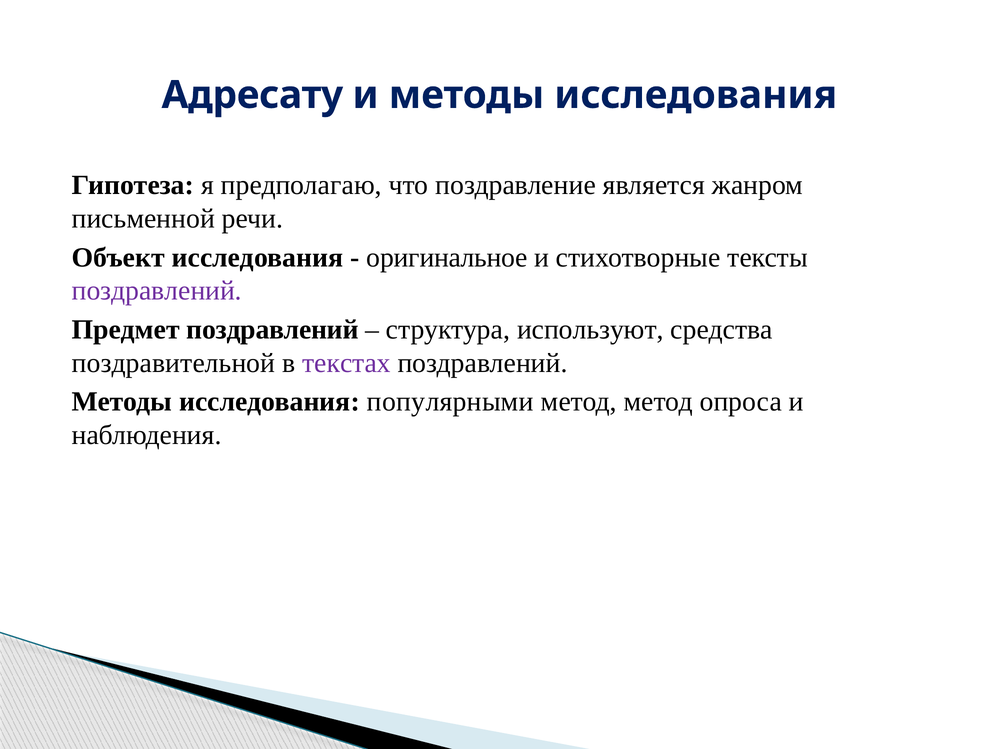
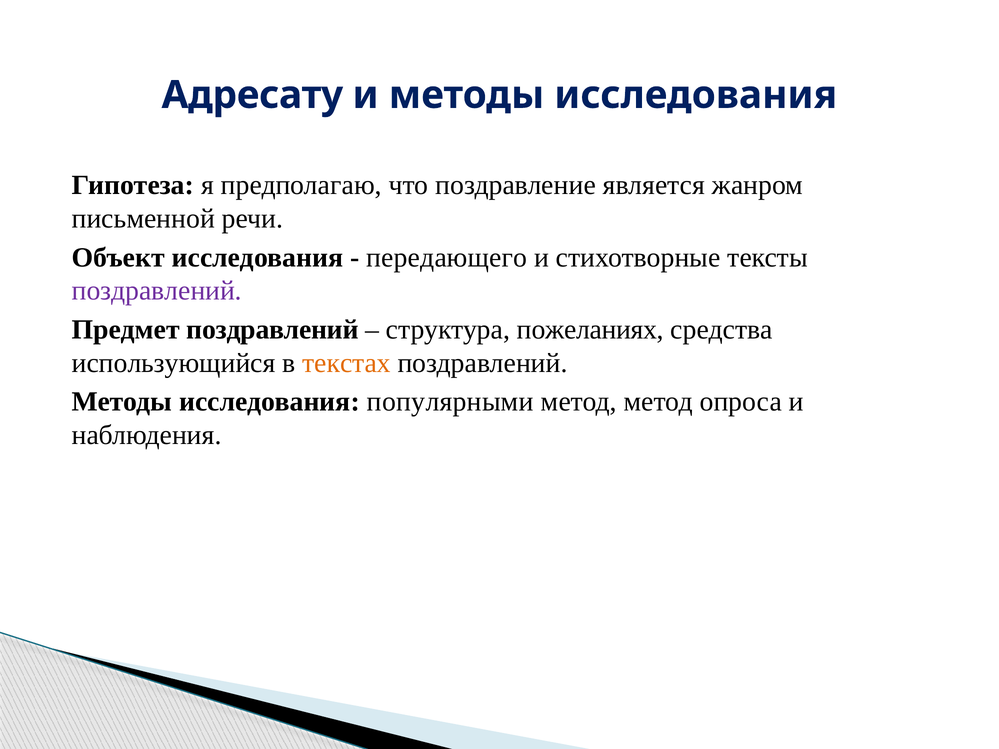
оригинальное: оригинальное -> передающего
используют: используют -> пожеланиях
поздравительной: поздравительной -> использующийся
текстах colour: purple -> orange
